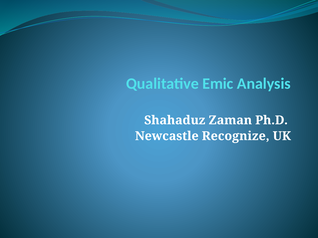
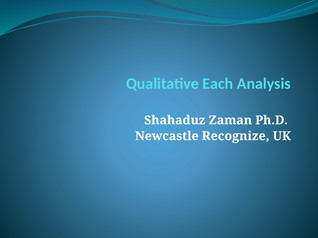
Emic: Emic -> Each
